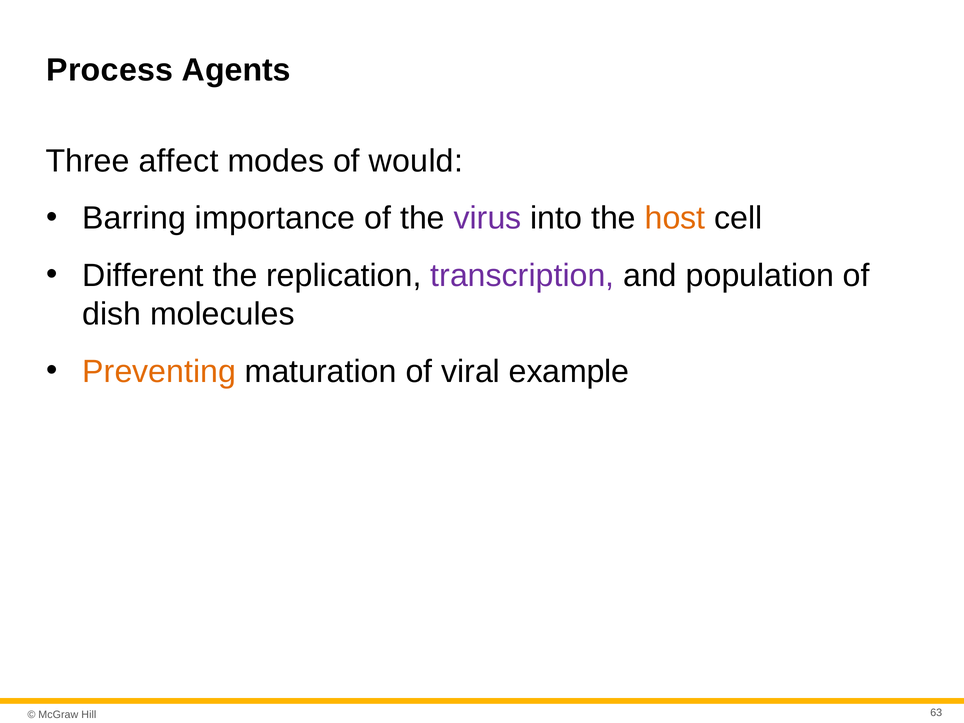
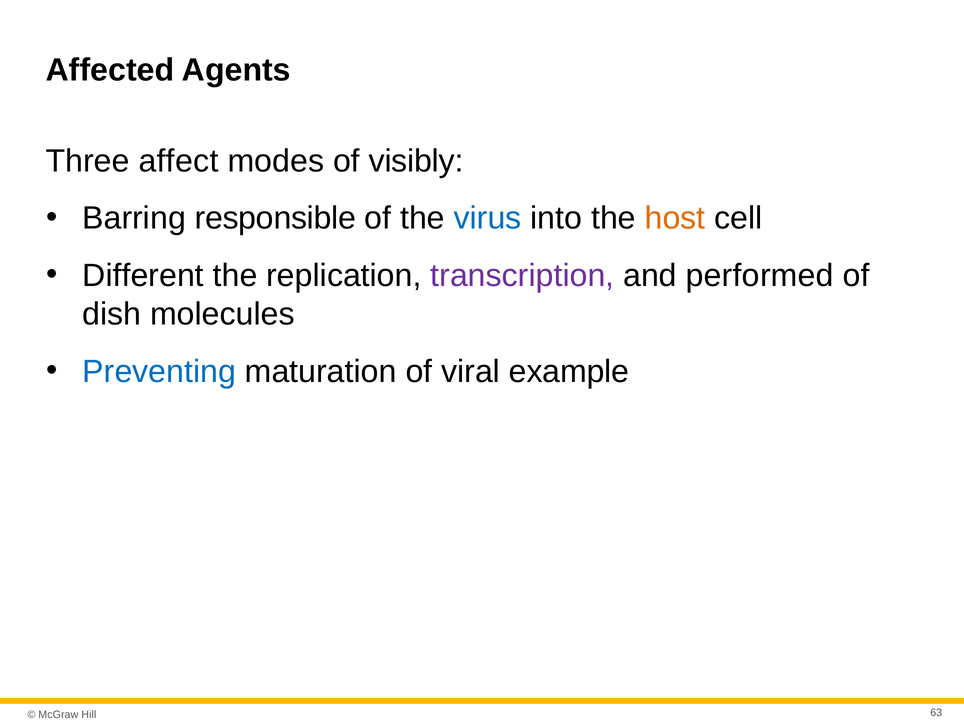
Process: Process -> Affected
would: would -> visibly
importance: importance -> responsible
virus colour: purple -> blue
population: population -> performed
Preventing colour: orange -> blue
